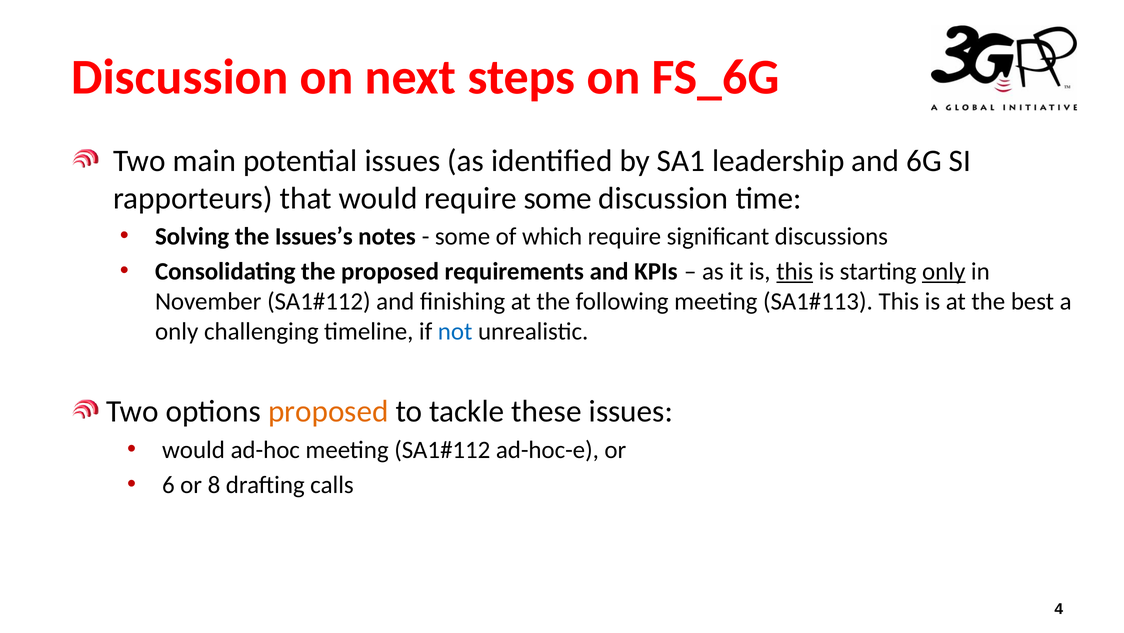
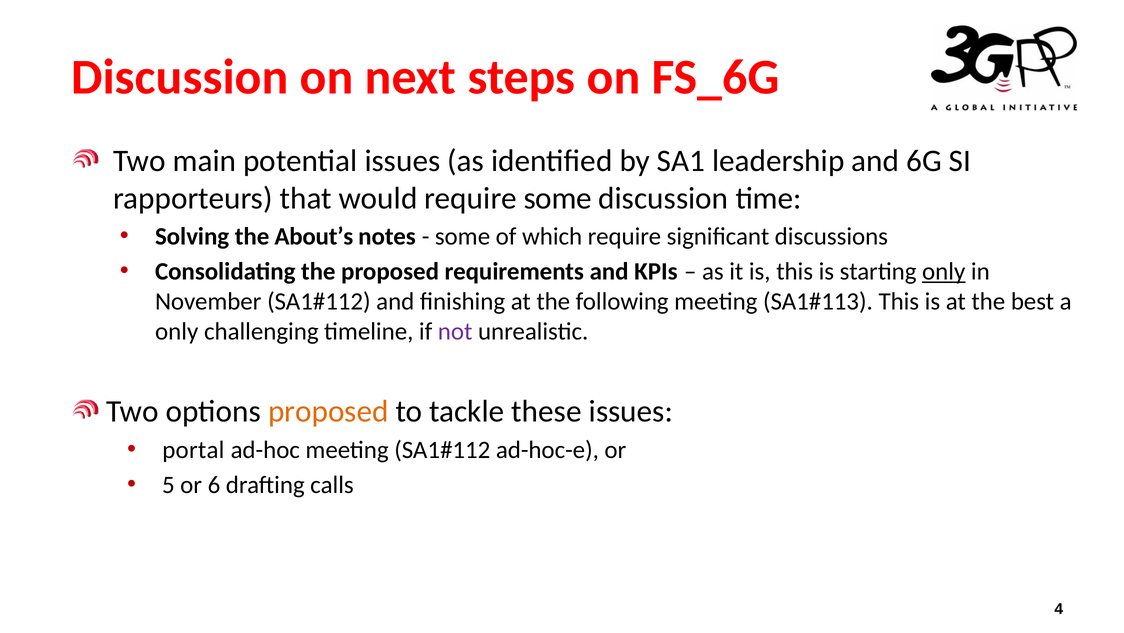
Issues’s: Issues’s -> About’s
this at (795, 271) underline: present -> none
not colour: blue -> purple
would at (193, 449): would -> portal
6: 6 -> 5
8: 8 -> 6
